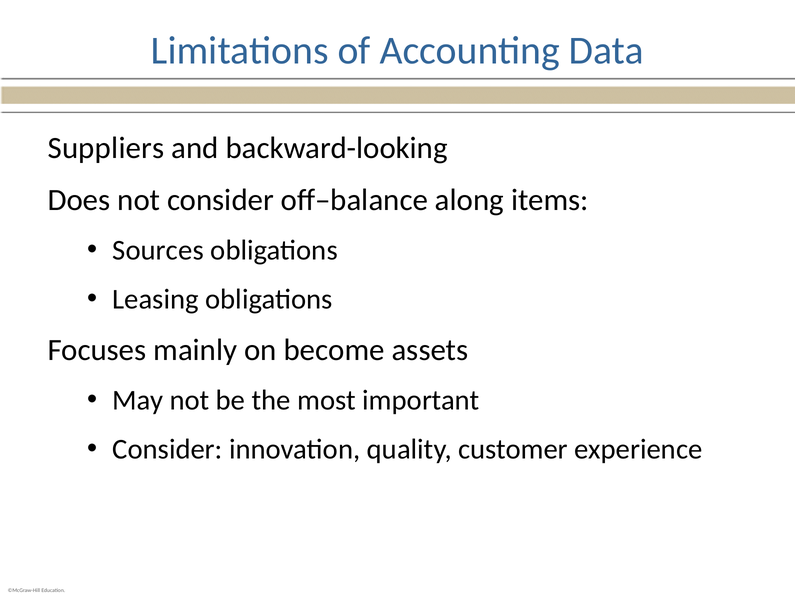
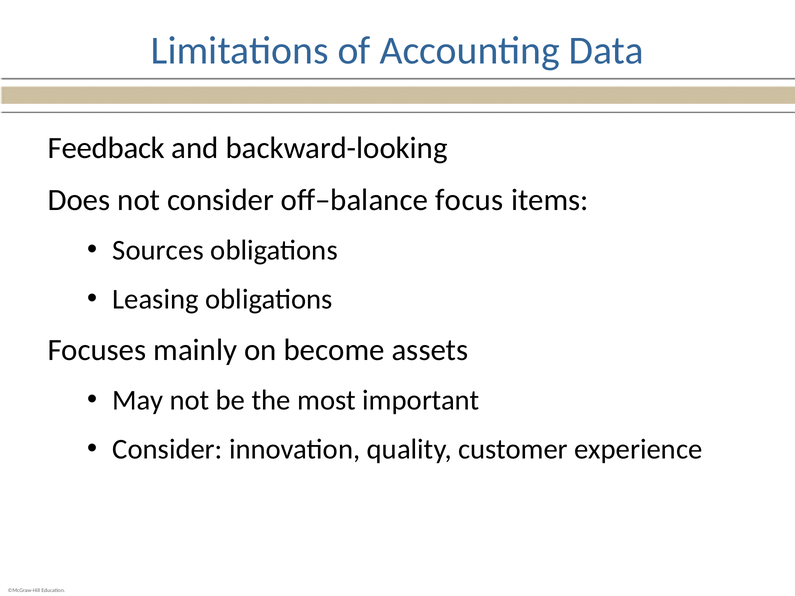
Suppliers: Suppliers -> Feedback
along: along -> focus
